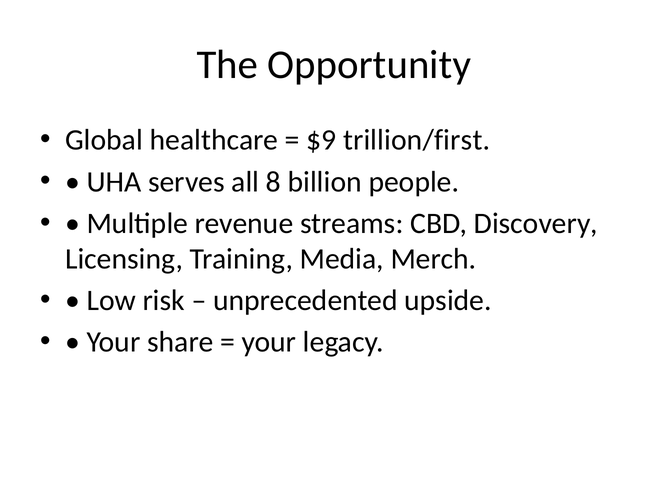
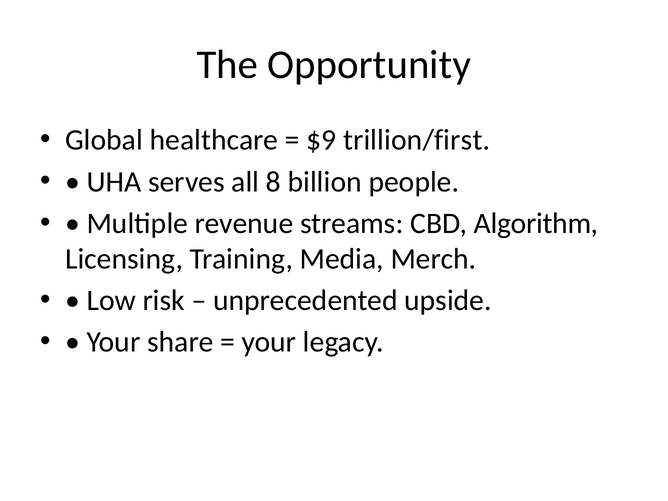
Discovery: Discovery -> Algorithm
